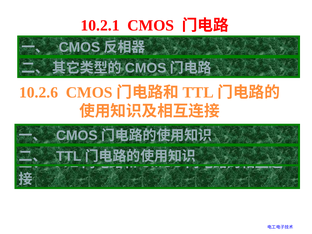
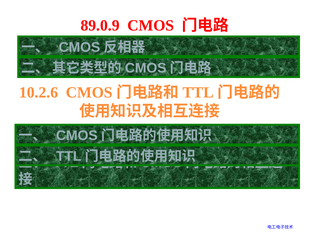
10.2.1: 10.2.1 -> 89.0.9
